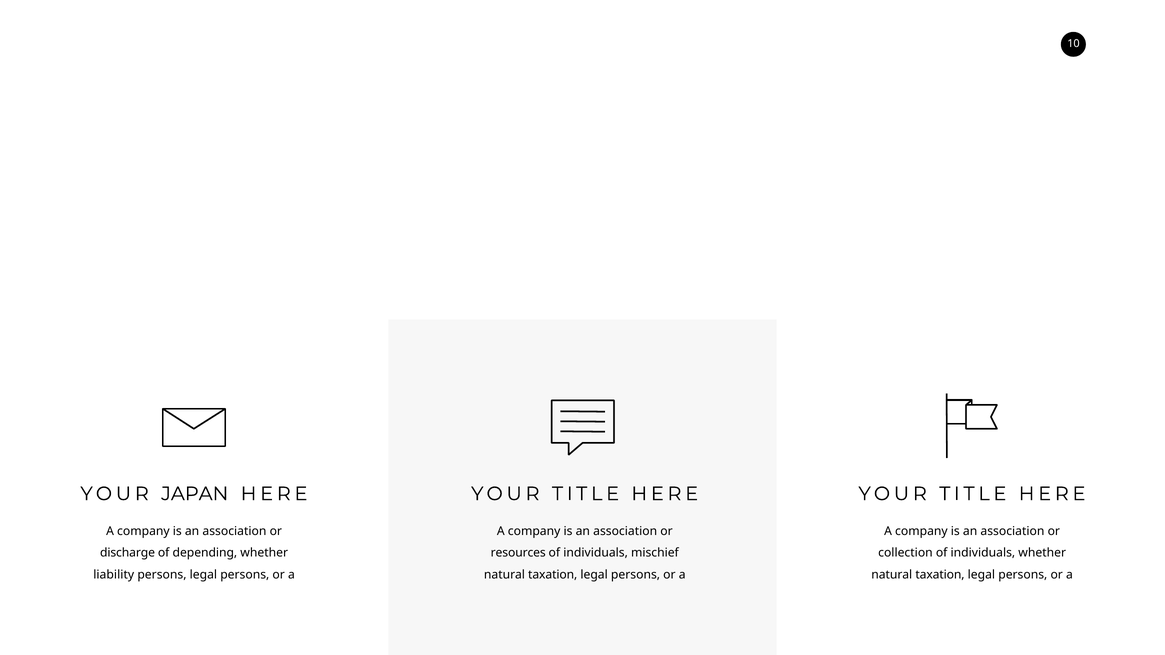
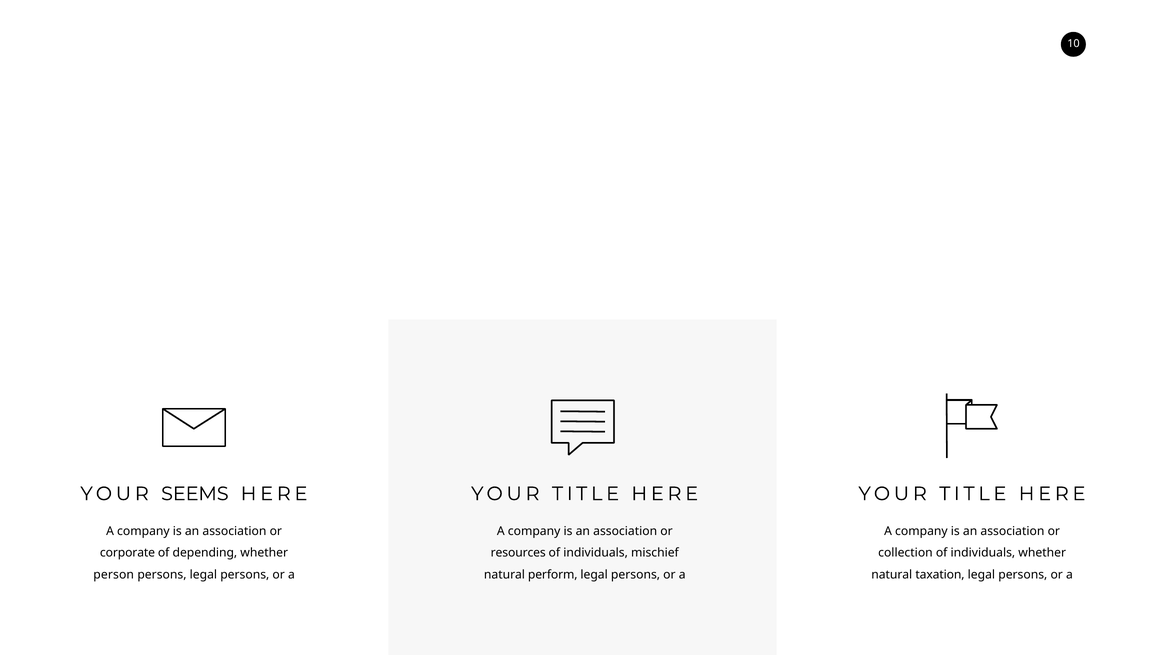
JAPAN: JAPAN -> SEEMS
discharge: discharge -> corporate
liability: liability -> person
taxation at (553, 575): taxation -> perform
